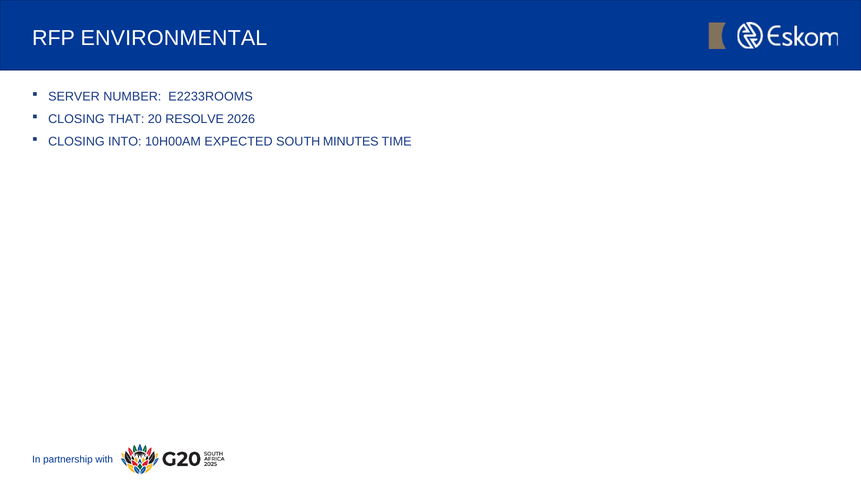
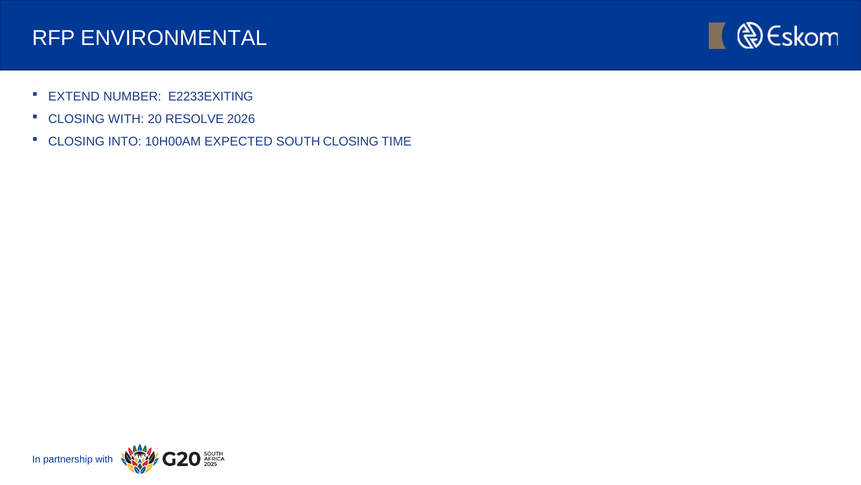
SERVER: SERVER -> EXTEND
E2233ROOMS: E2233ROOMS -> E2233EXITING
CLOSING THAT: THAT -> WITH
SOUTH MINUTES: MINUTES -> CLOSING
